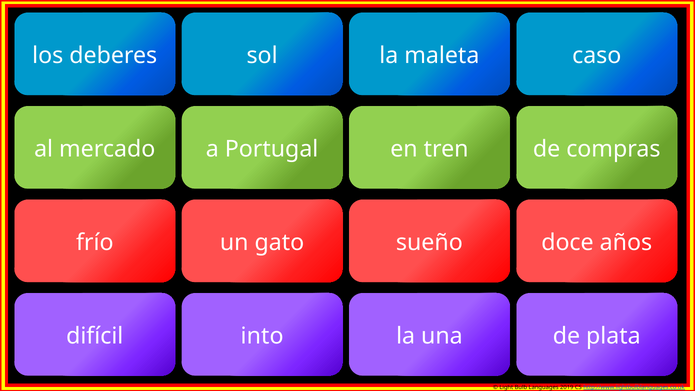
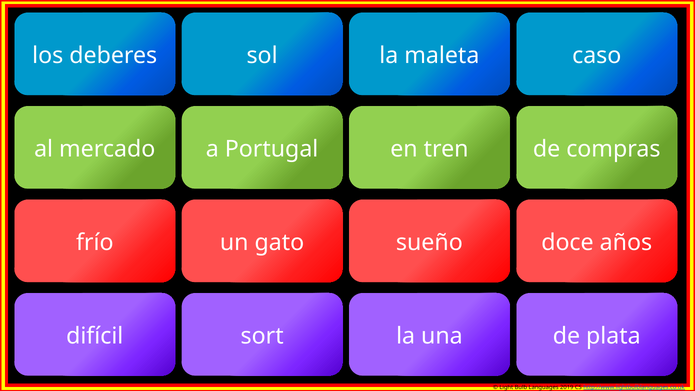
into: into -> sort
